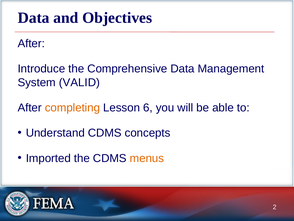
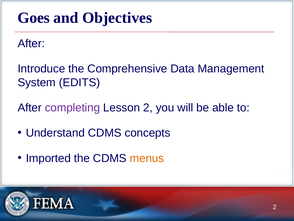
Data at (34, 18): Data -> Goes
VALID: VALID -> EDITS
completing colour: orange -> purple
Lesson 6: 6 -> 2
